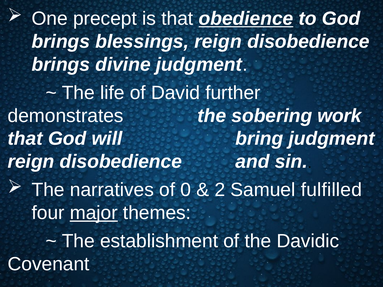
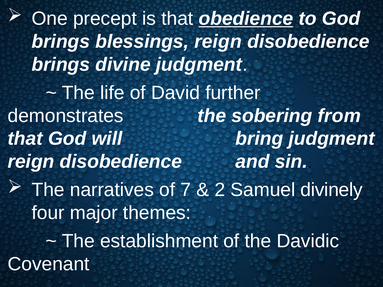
work: work -> from
0: 0 -> 7
fulfilled: fulfilled -> divinely
major underline: present -> none
